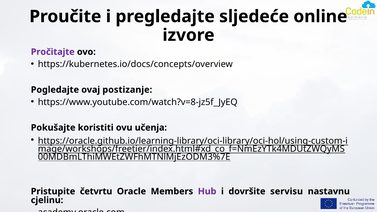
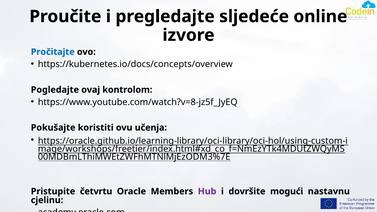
Pročitajte colour: purple -> blue
postizanje: postizanje -> kontrolom
servisu: servisu -> mogući
